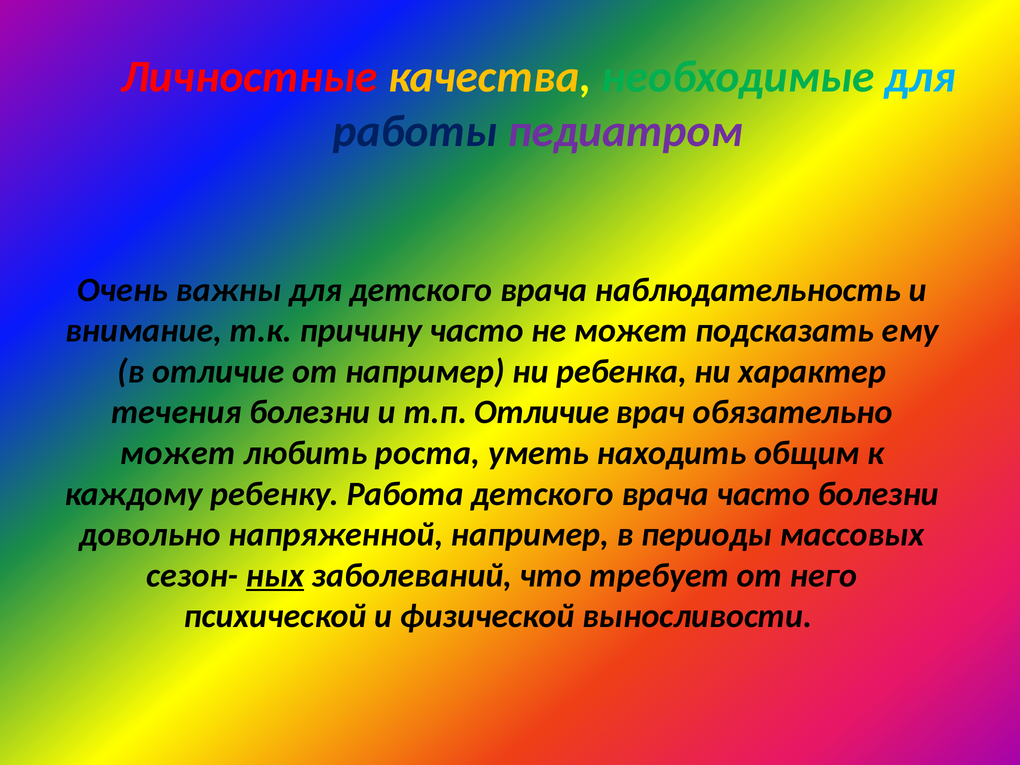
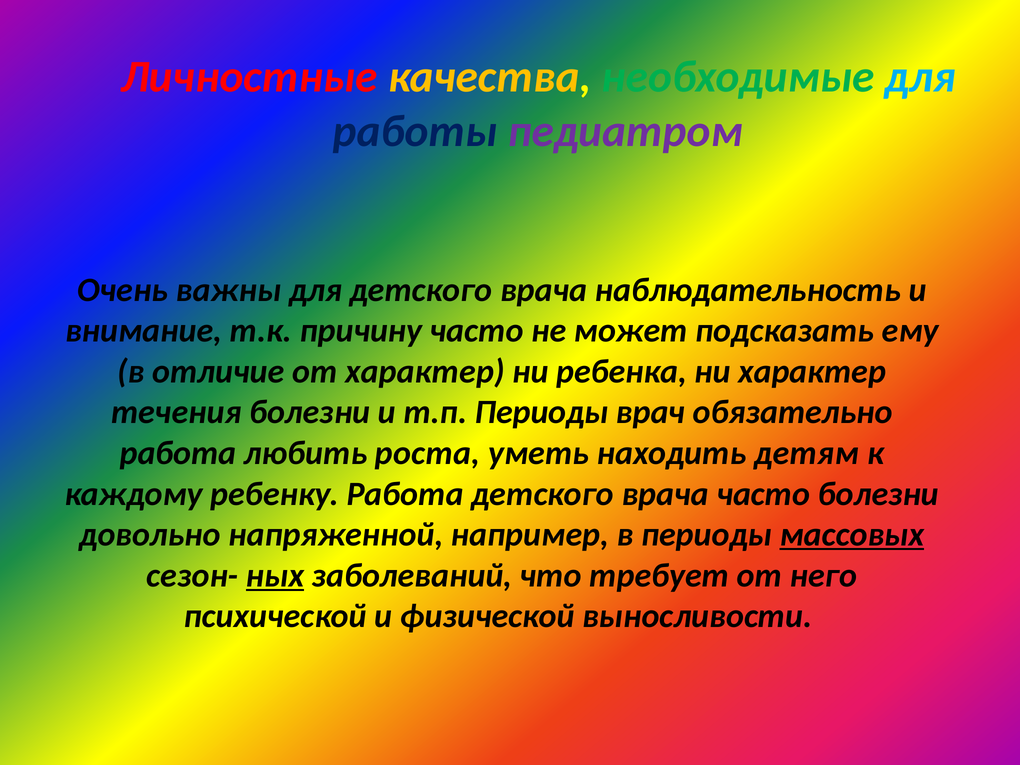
от например: например -> характер
т.п Отличие: Отличие -> Периоды
может at (178, 453): может -> работа
общим: общим -> детям
массовых underline: none -> present
